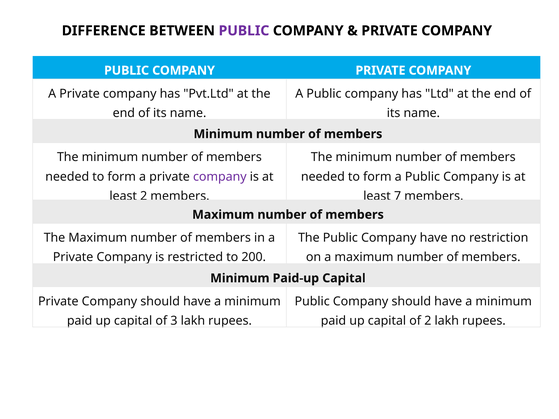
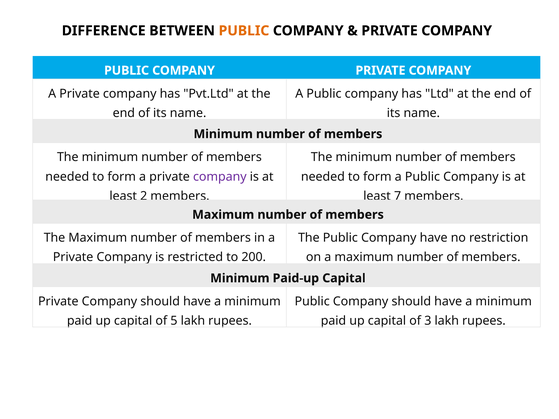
PUBLIC at (244, 31) colour: purple -> orange
3: 3 -> 5
of 2: 2 -> 3
